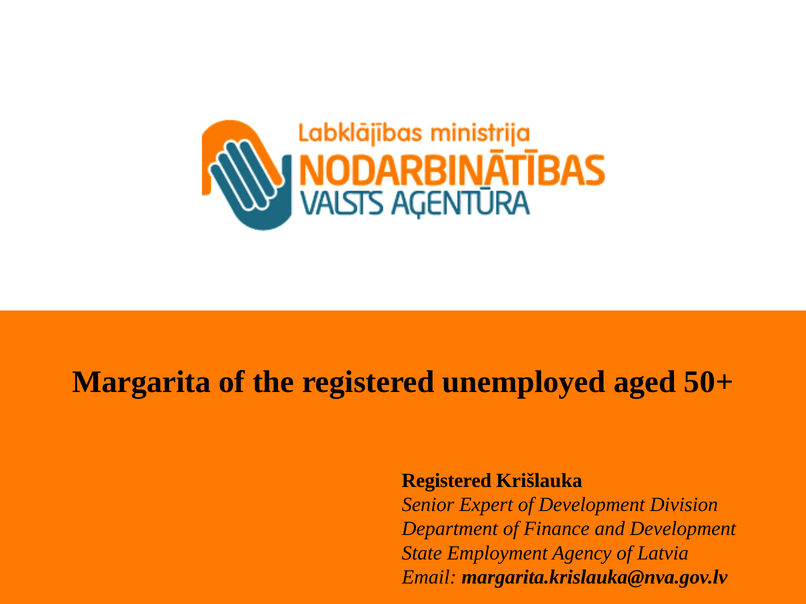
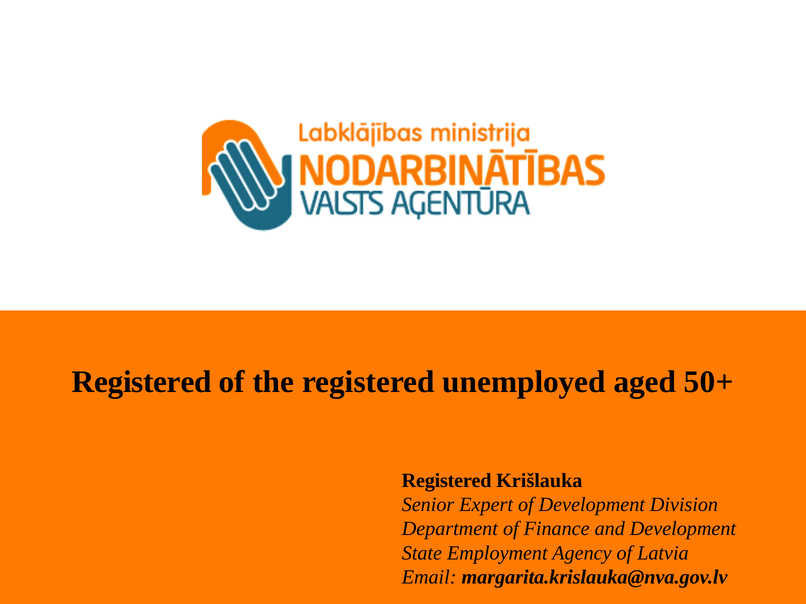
Margarita at (142, 382): Margarita -> Registered
